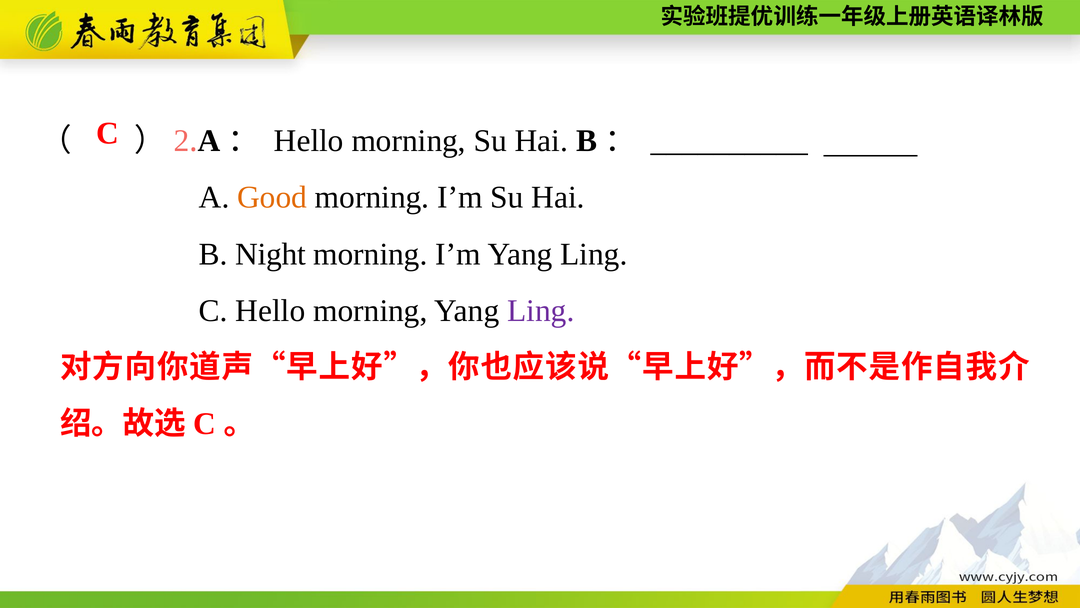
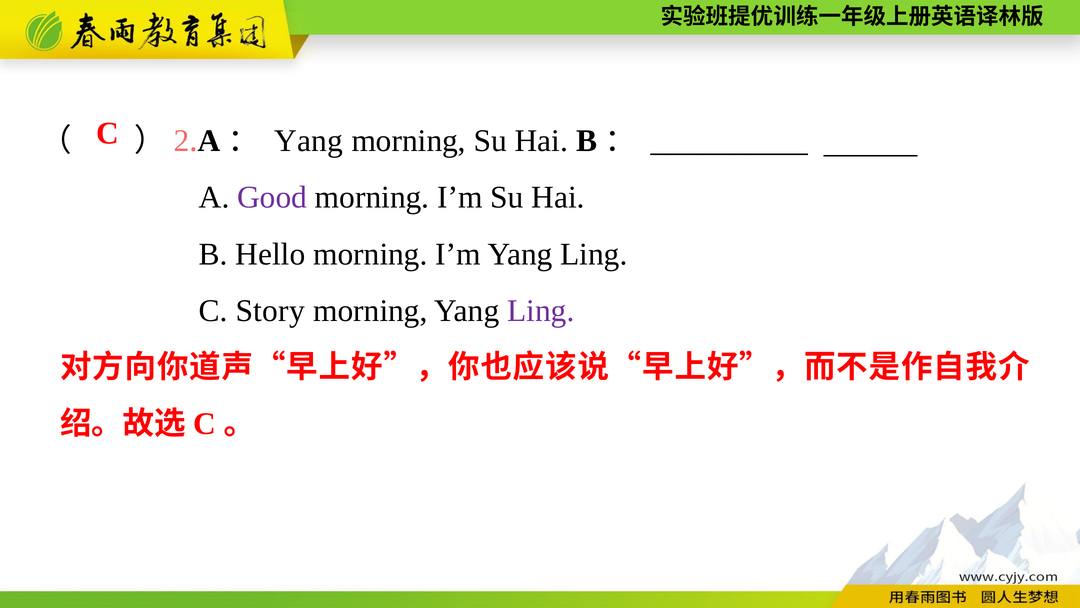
Hello at (309, 141): Hello -> Yang
Good colour: orange -> purple
Night: Night -> Hello
C Hello: Hello -> Story
